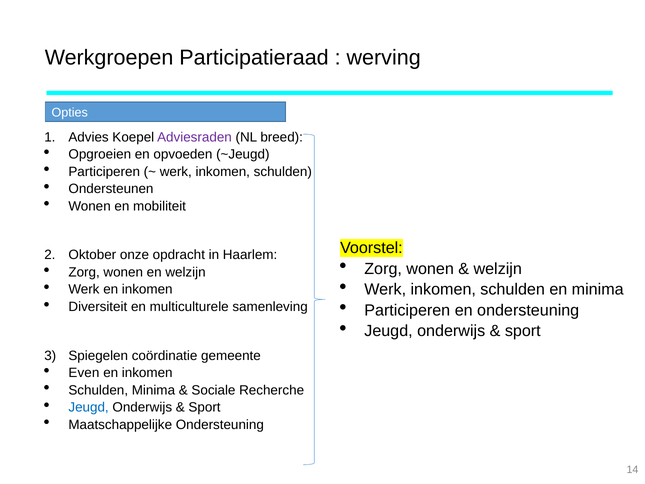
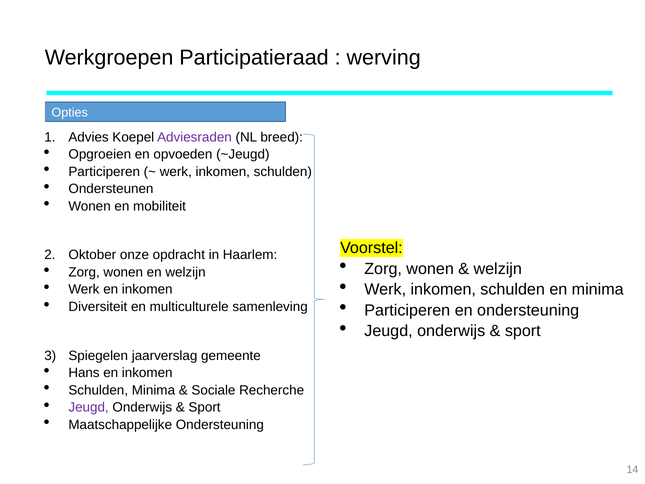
coördinatie: coördinatie -> jaarverslag
Even: Even -> Hans
Jeugd at (89, 407) colour: blue -> purple
